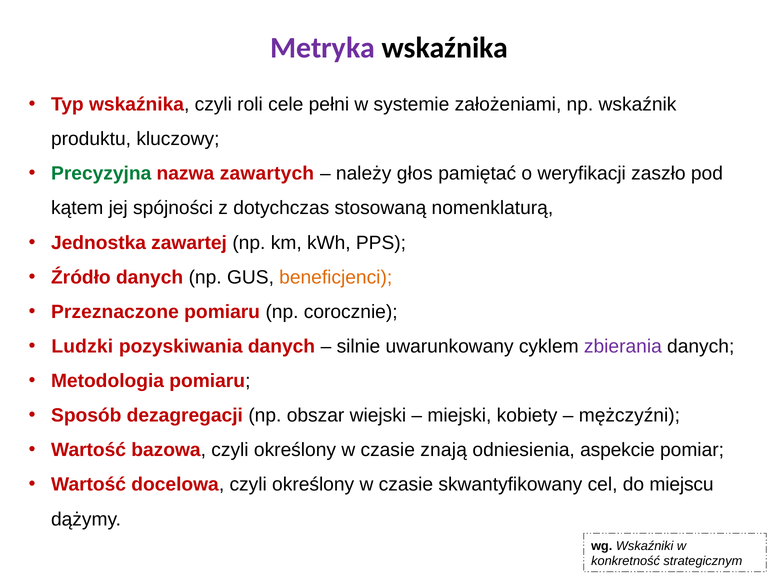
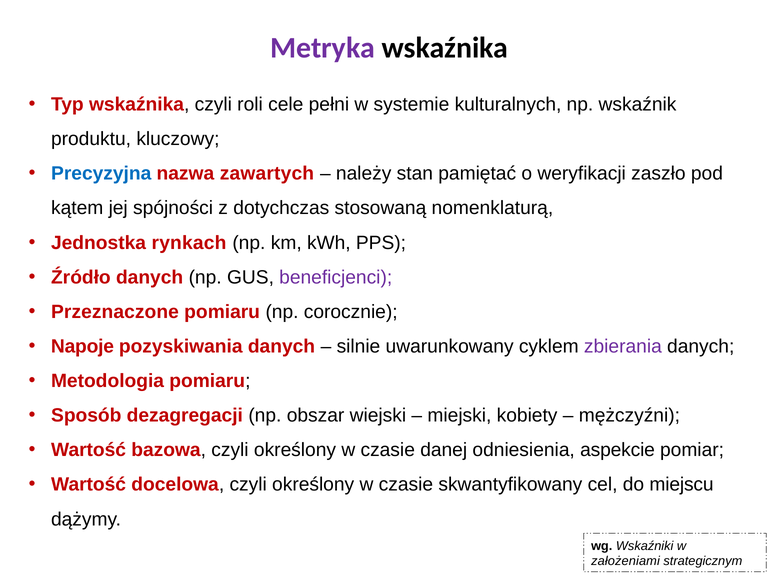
założeniami: założeniami -> kulturalnych
Precyzyjna colour: green -> blue
głos: głos -> stan
zawartej: zawartej -> rynkach
beneficjenci colour: orange -> purple
Ludzki: Ludzki -> Napoje
znają: znają -> danej
konkretność: konkretność -> założeniami
